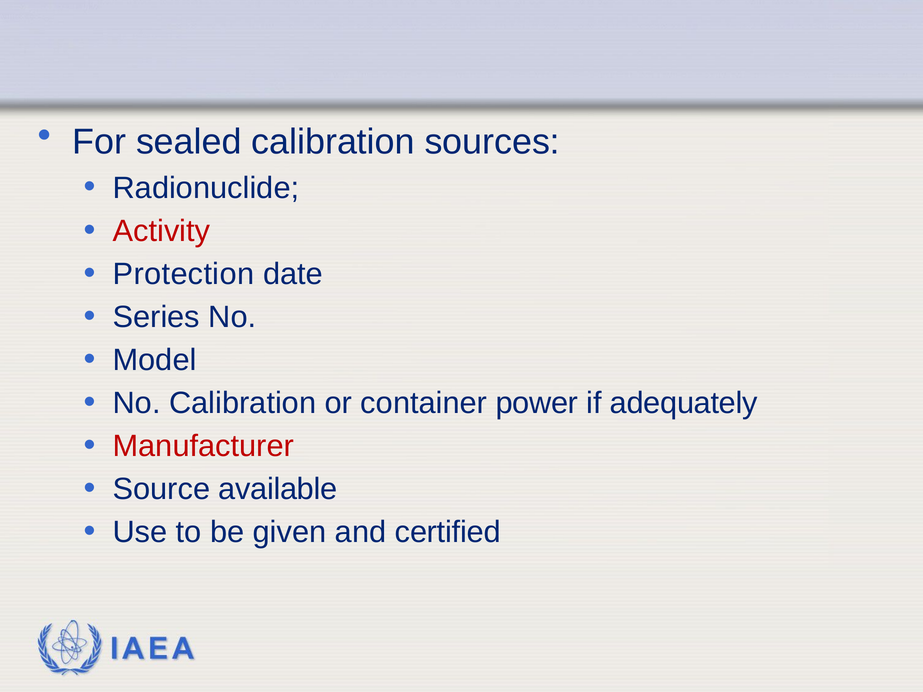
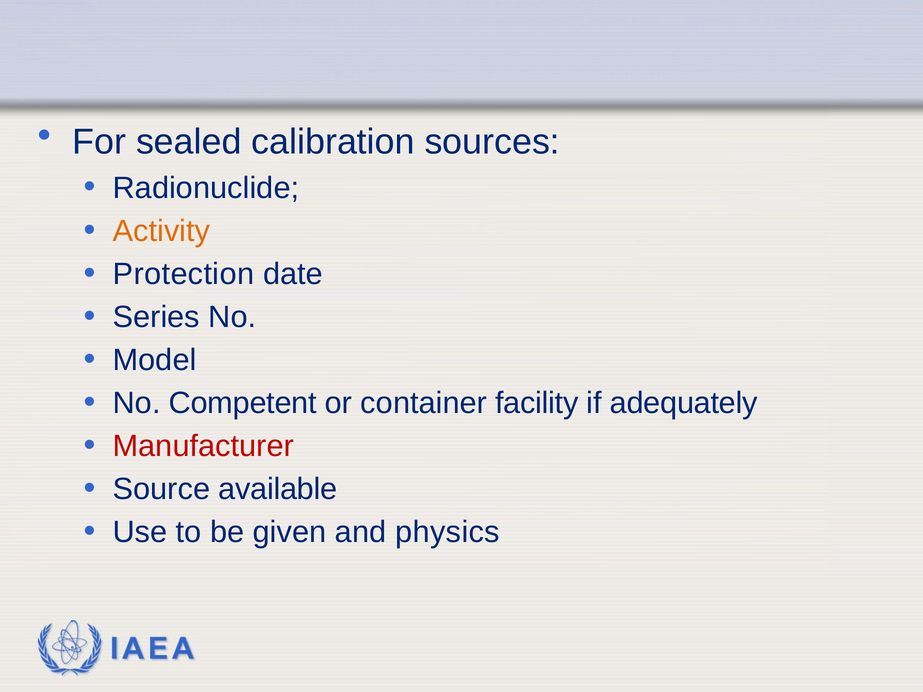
Activity colour: red -> orange
No Calibration: Calibration -> Competent
power: power -> facility
certified: certified -> physics
